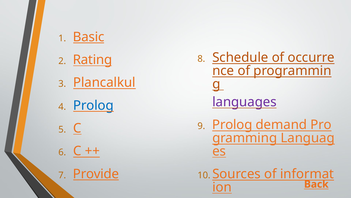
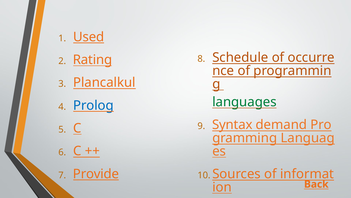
Basic: Basic -> Used
languages colour: purple -> green
Prolog at (232, 124): Prolog -> Syntax
